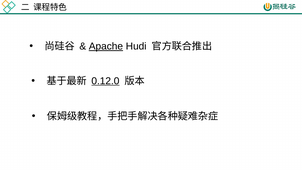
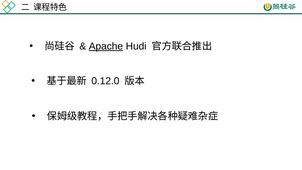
0.12.0 underline: present -> none
